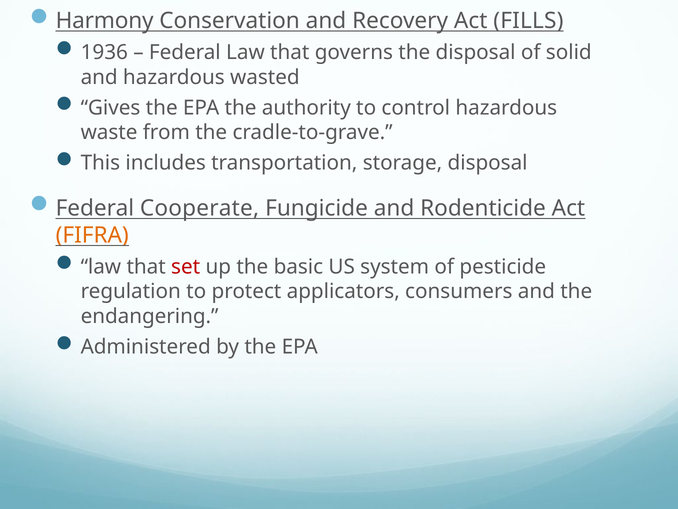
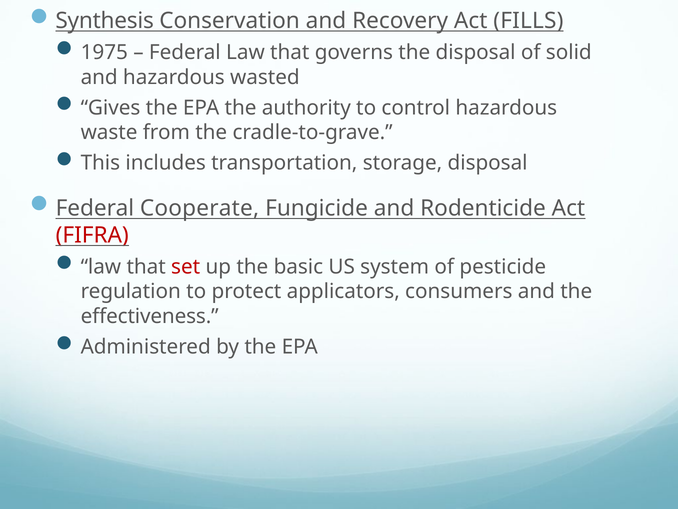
Harmony: Harmony -> Synthesis
1936: 1936 -> 1975
FIFRA colour: orange -> red
endangering: endangering -> effectiveness
